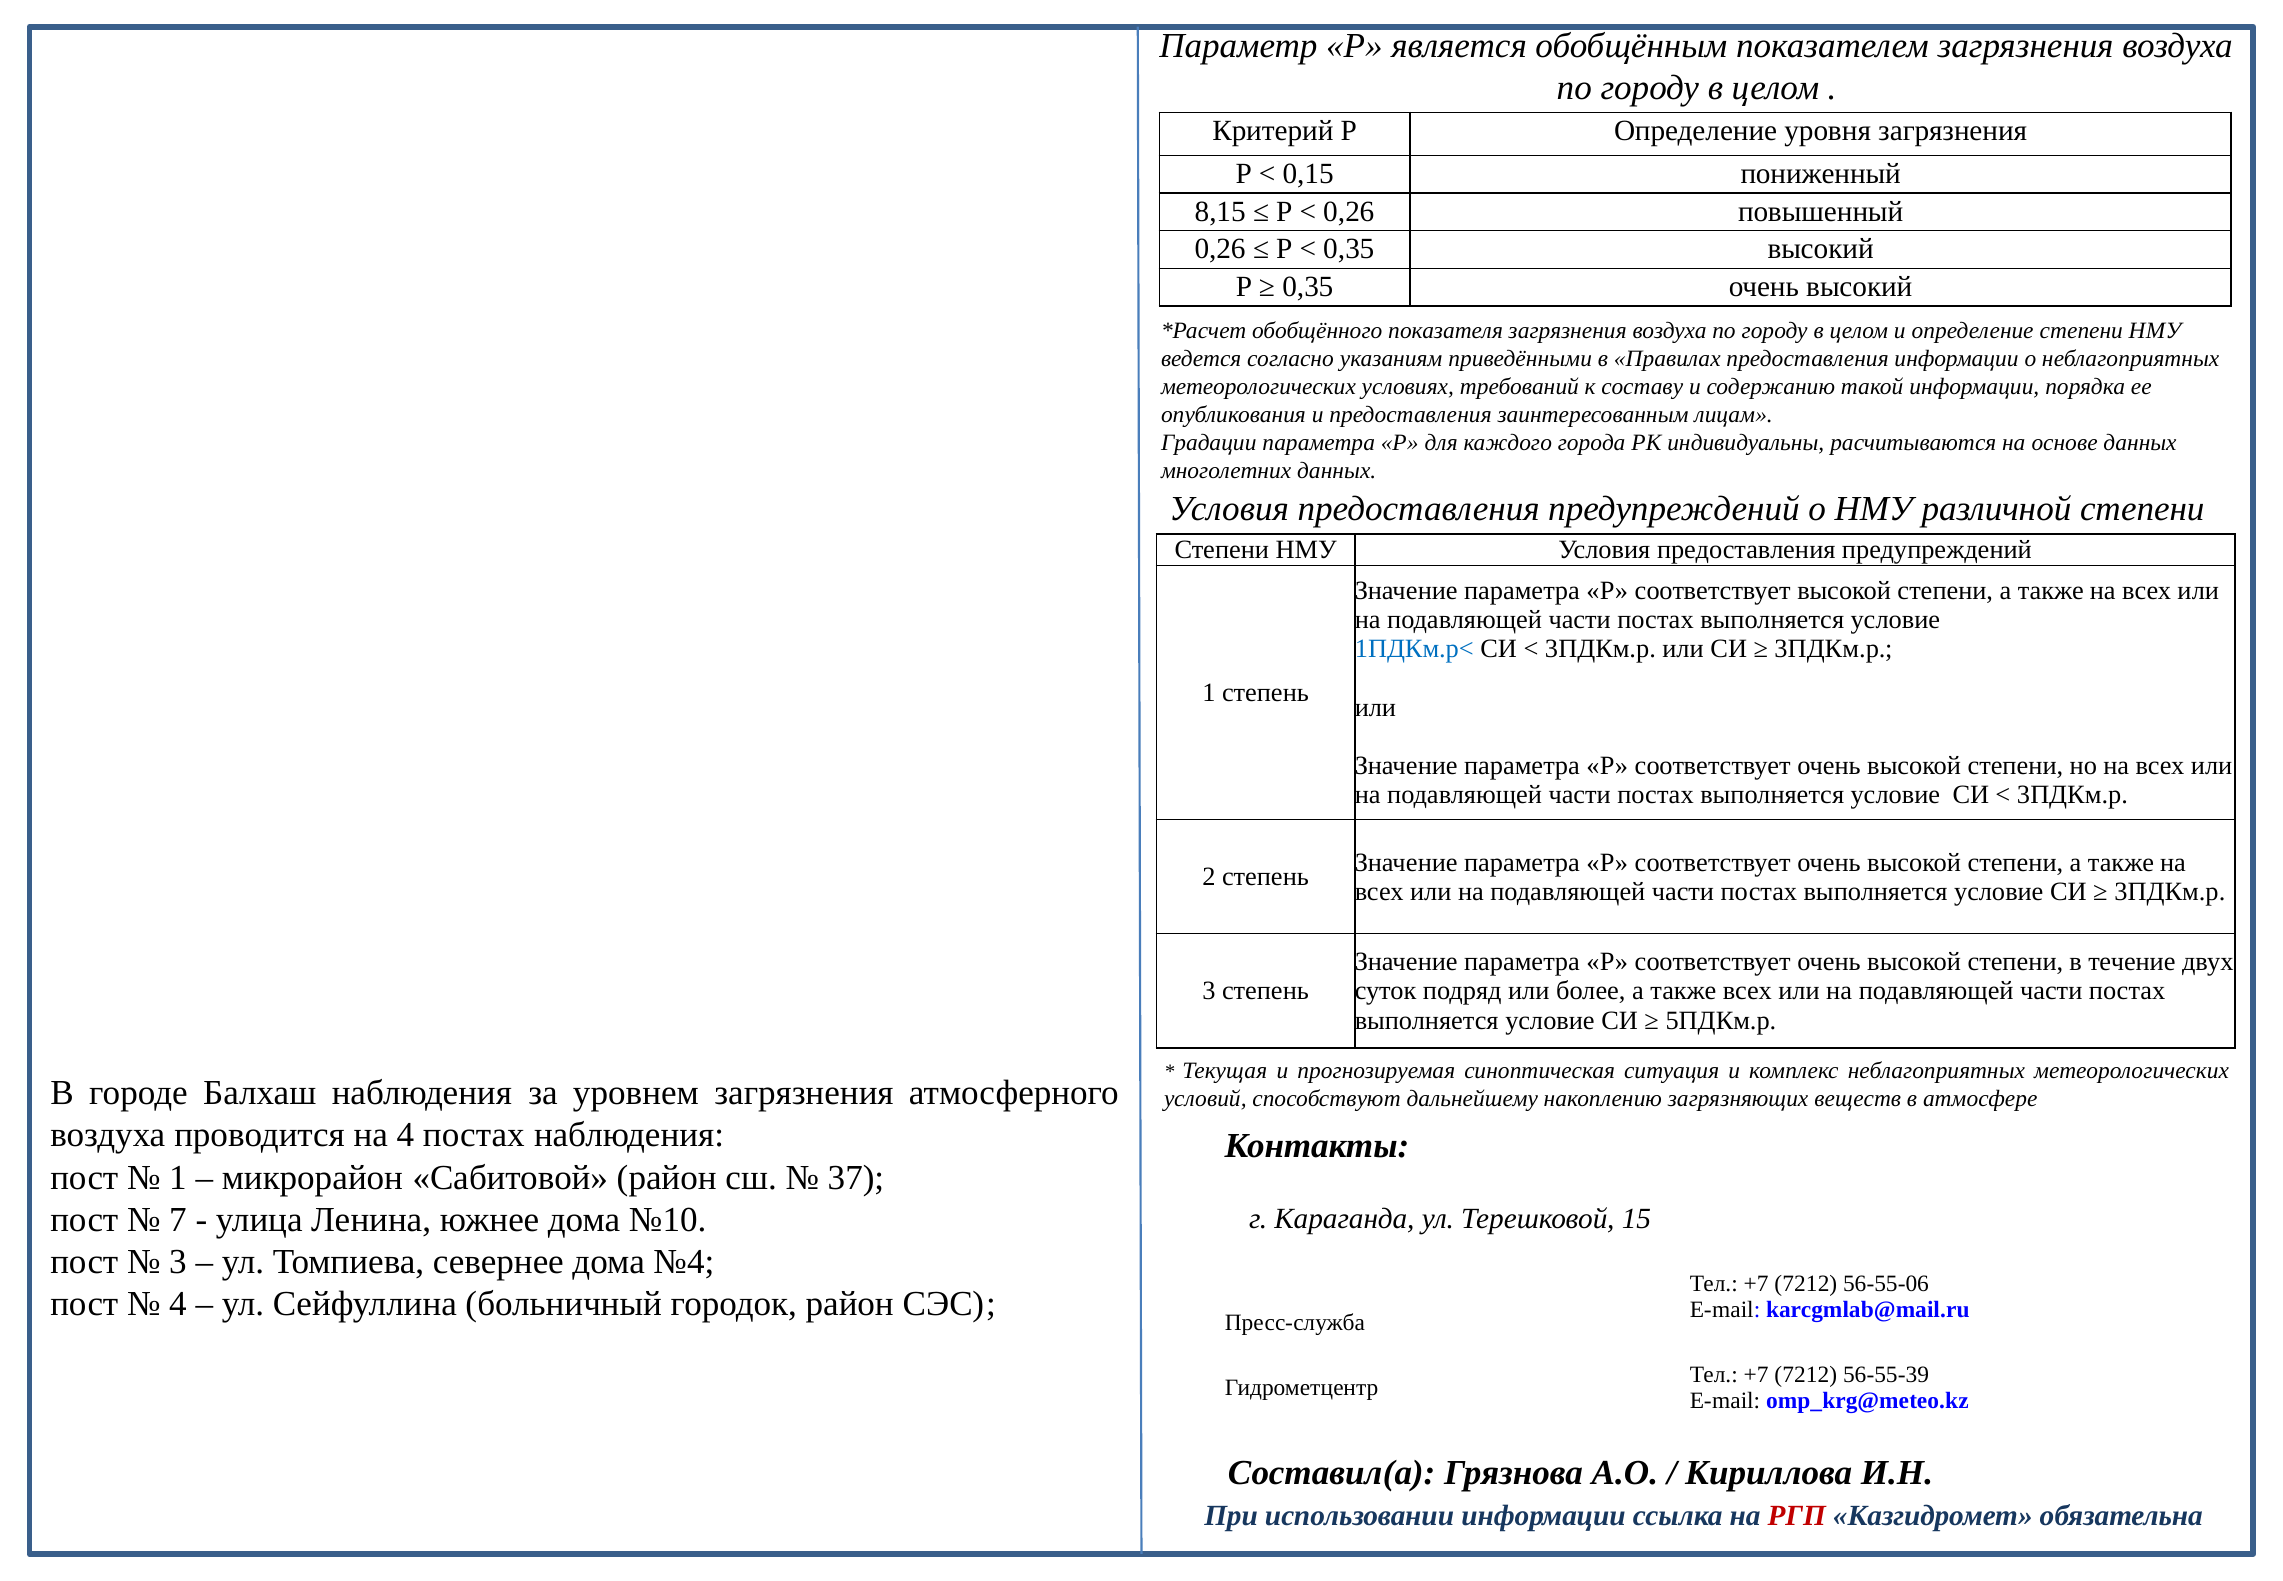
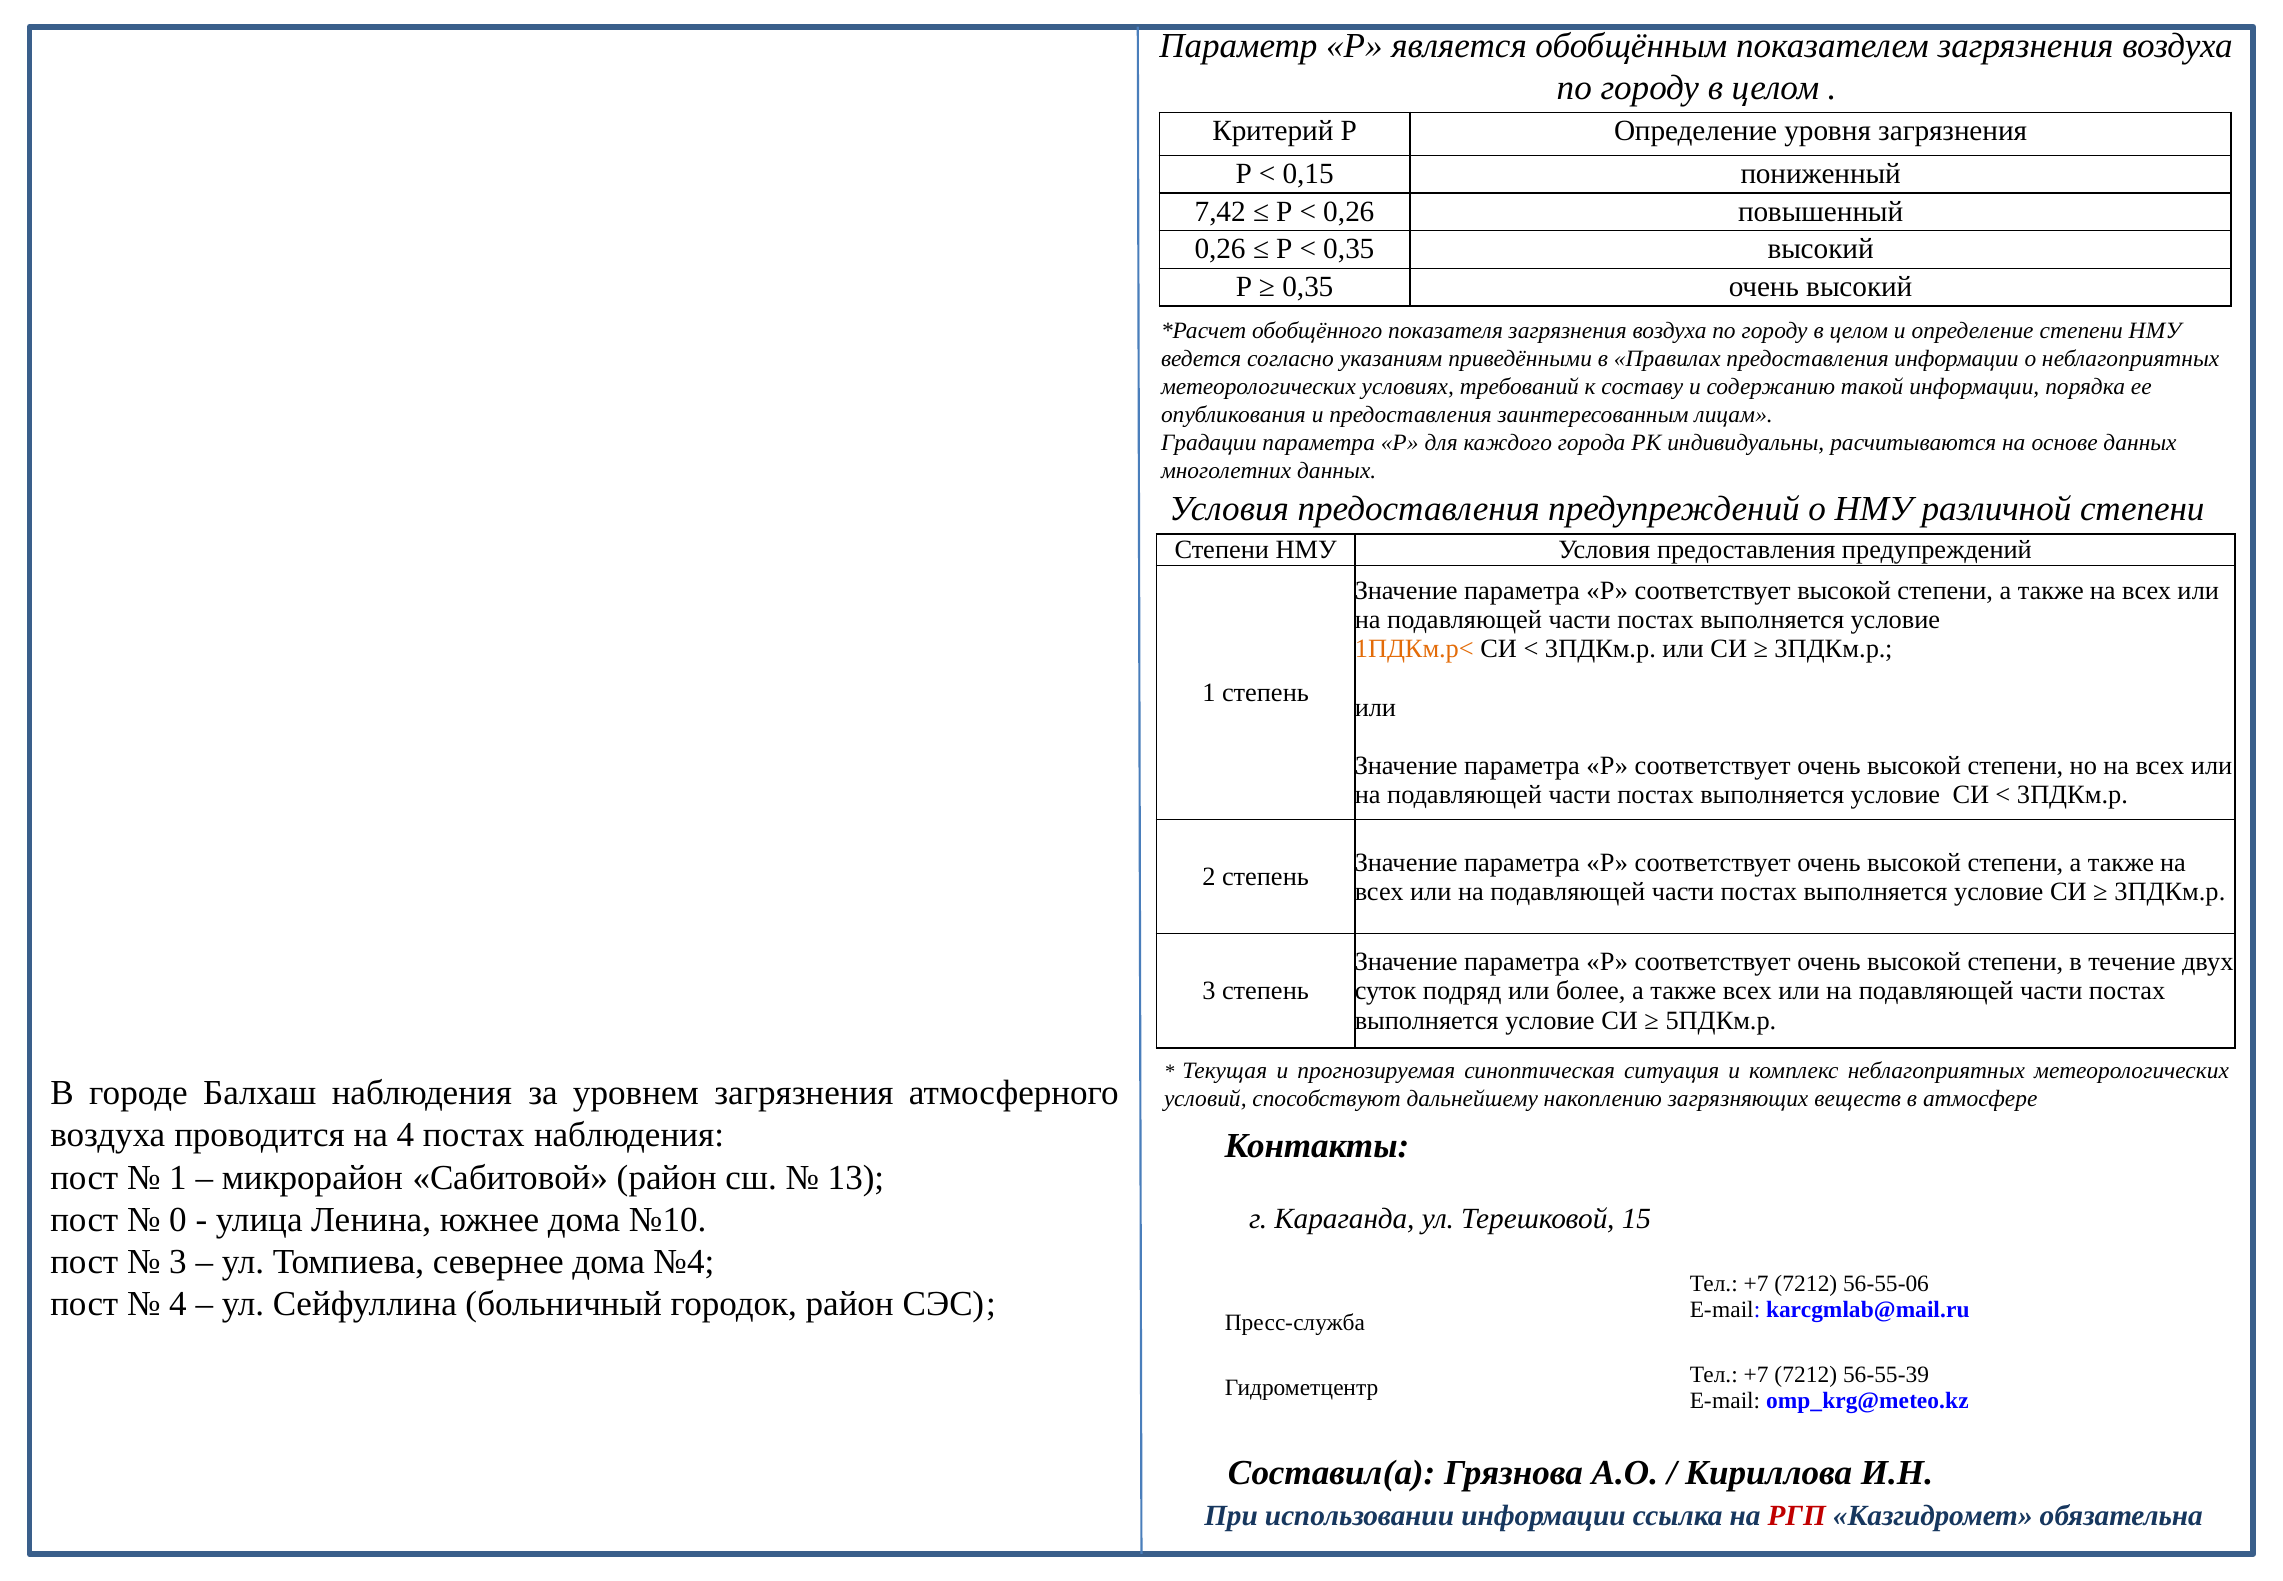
8,15: 8,15 -> 7,42
1ПДКм.р< colour: blue -> orange
37: 37 -> 13
7: 7 -> 0
